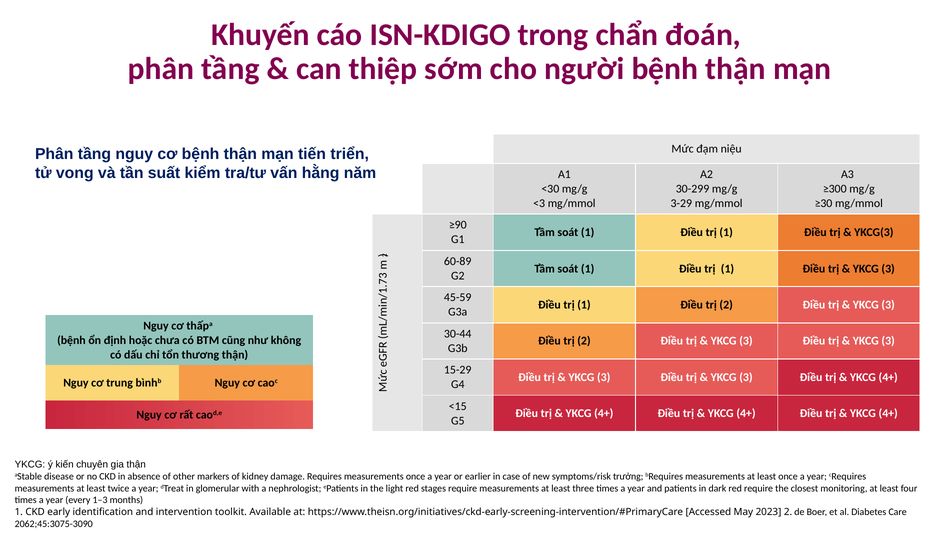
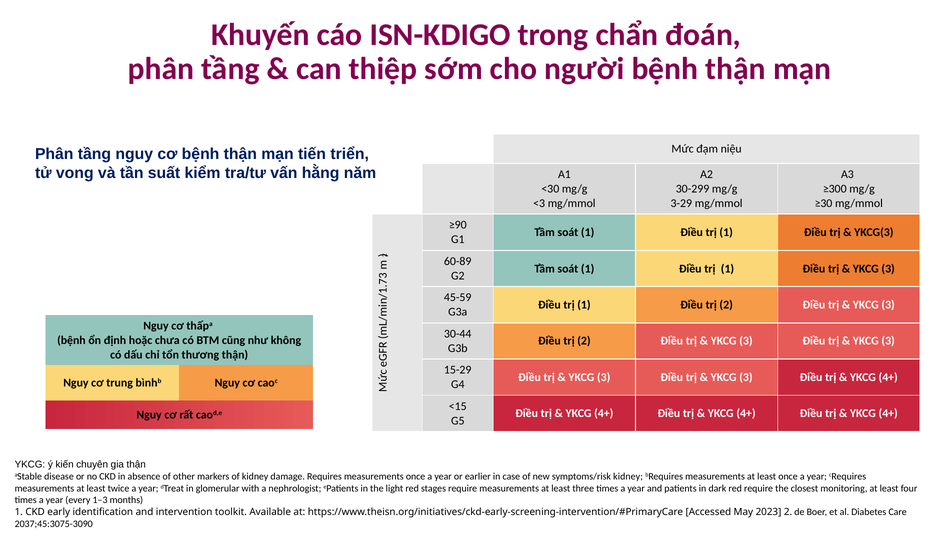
symptoms/risk trưởng: trưởng -> kidney
2062;45:3075-3090: 2062;45:3075-3090 -> 2037;45:3075-3090
